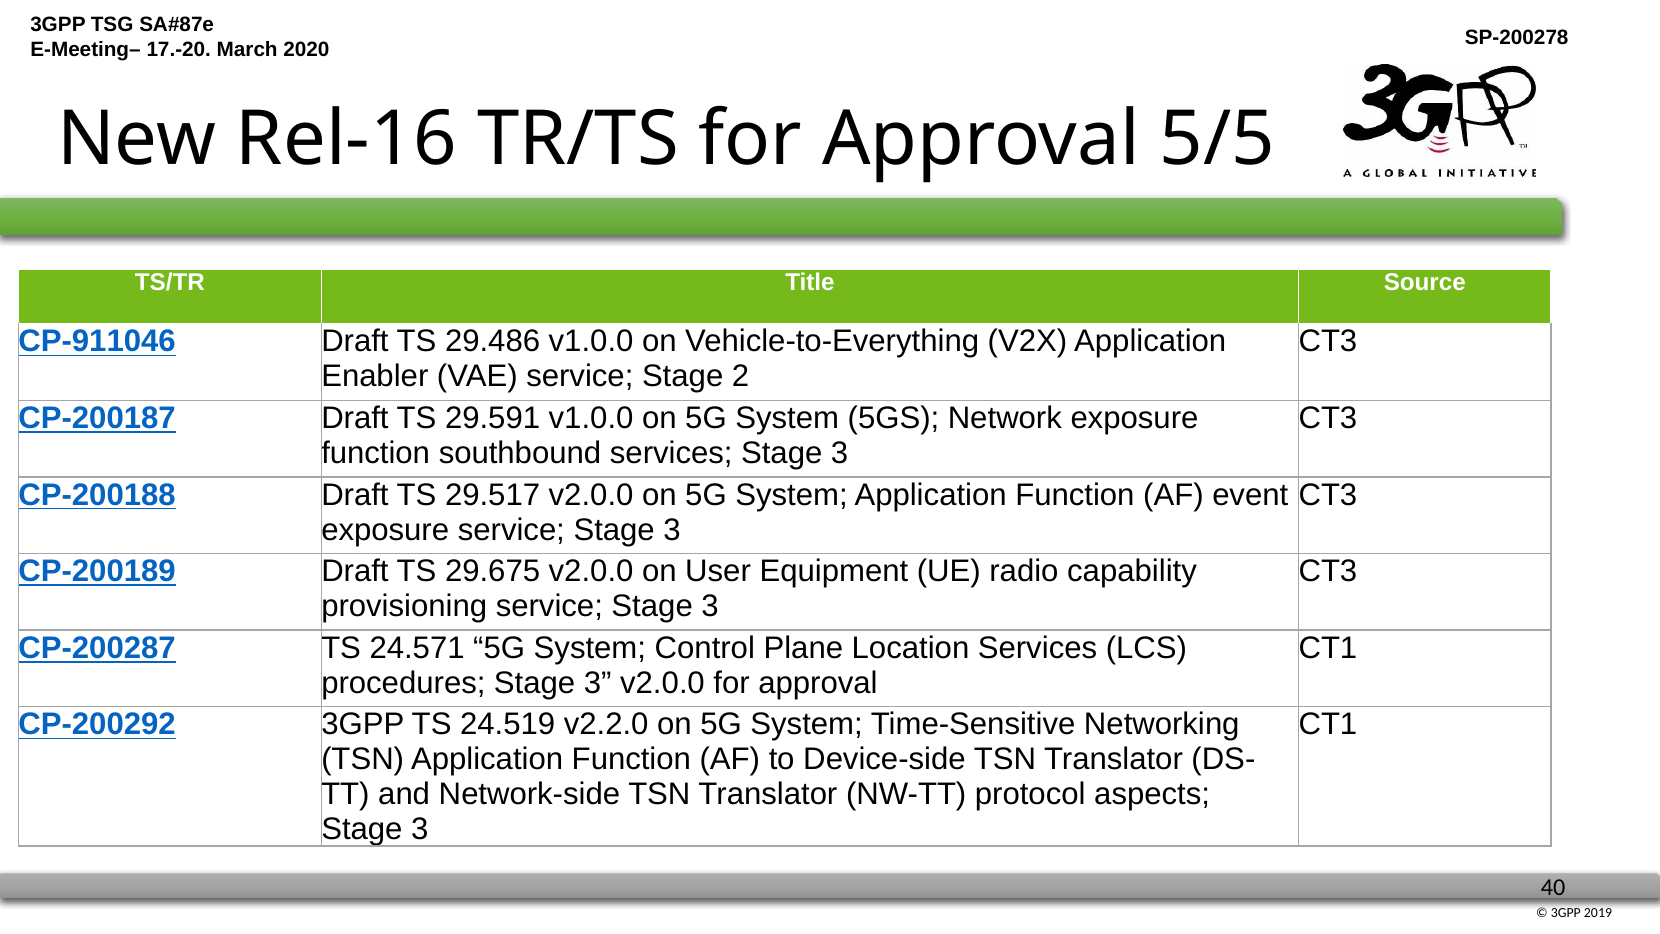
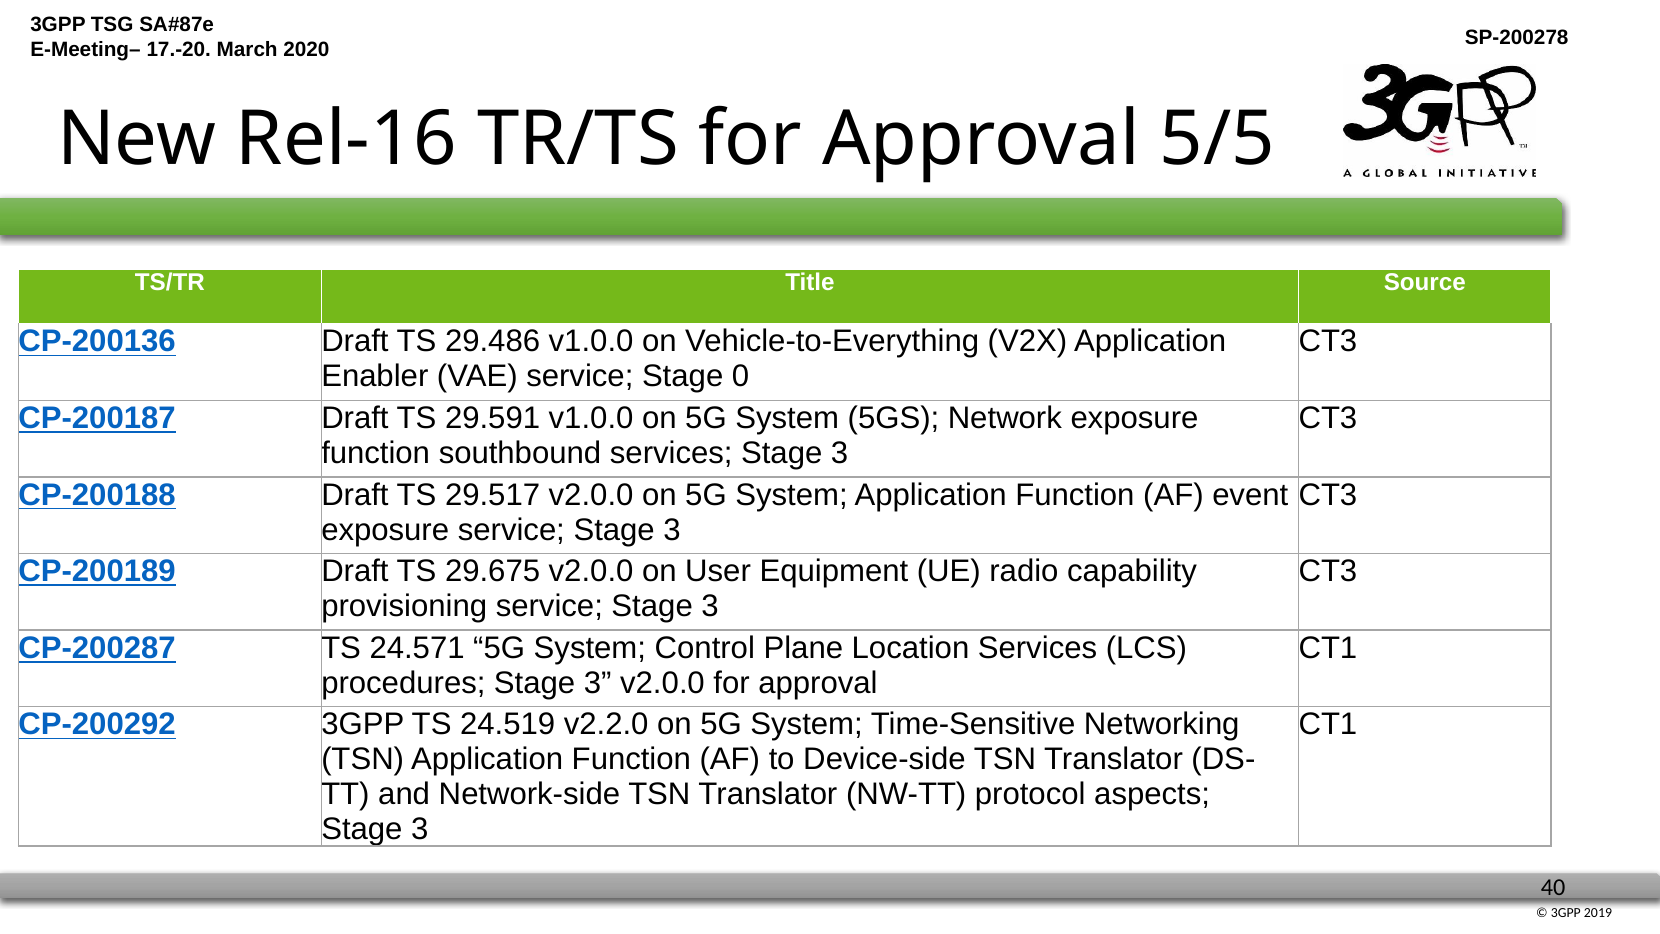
CP-911046: CP-911046 -> CP-200136
2: 2 -> 0
